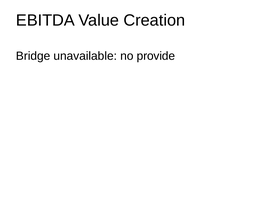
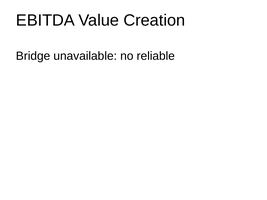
provide: provide -> reliable
